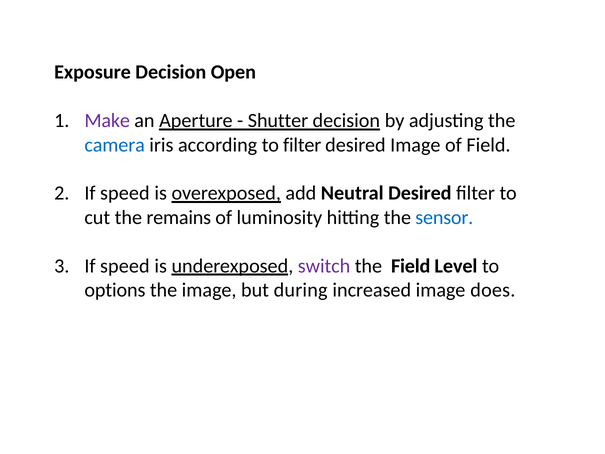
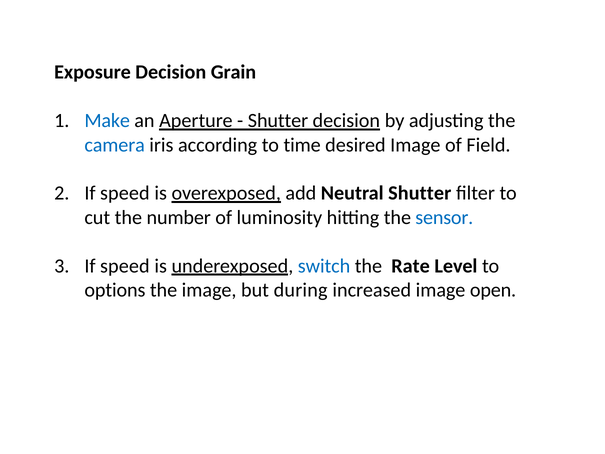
Open: Open -> Grain
Make colour: purple -> blue
to filter: filter -> time
Neutral Desired: Desired -> Shutter
remains: remains -> number
switch colour: purple -> blue
the Field: Field -> Rate
does: does -> open
